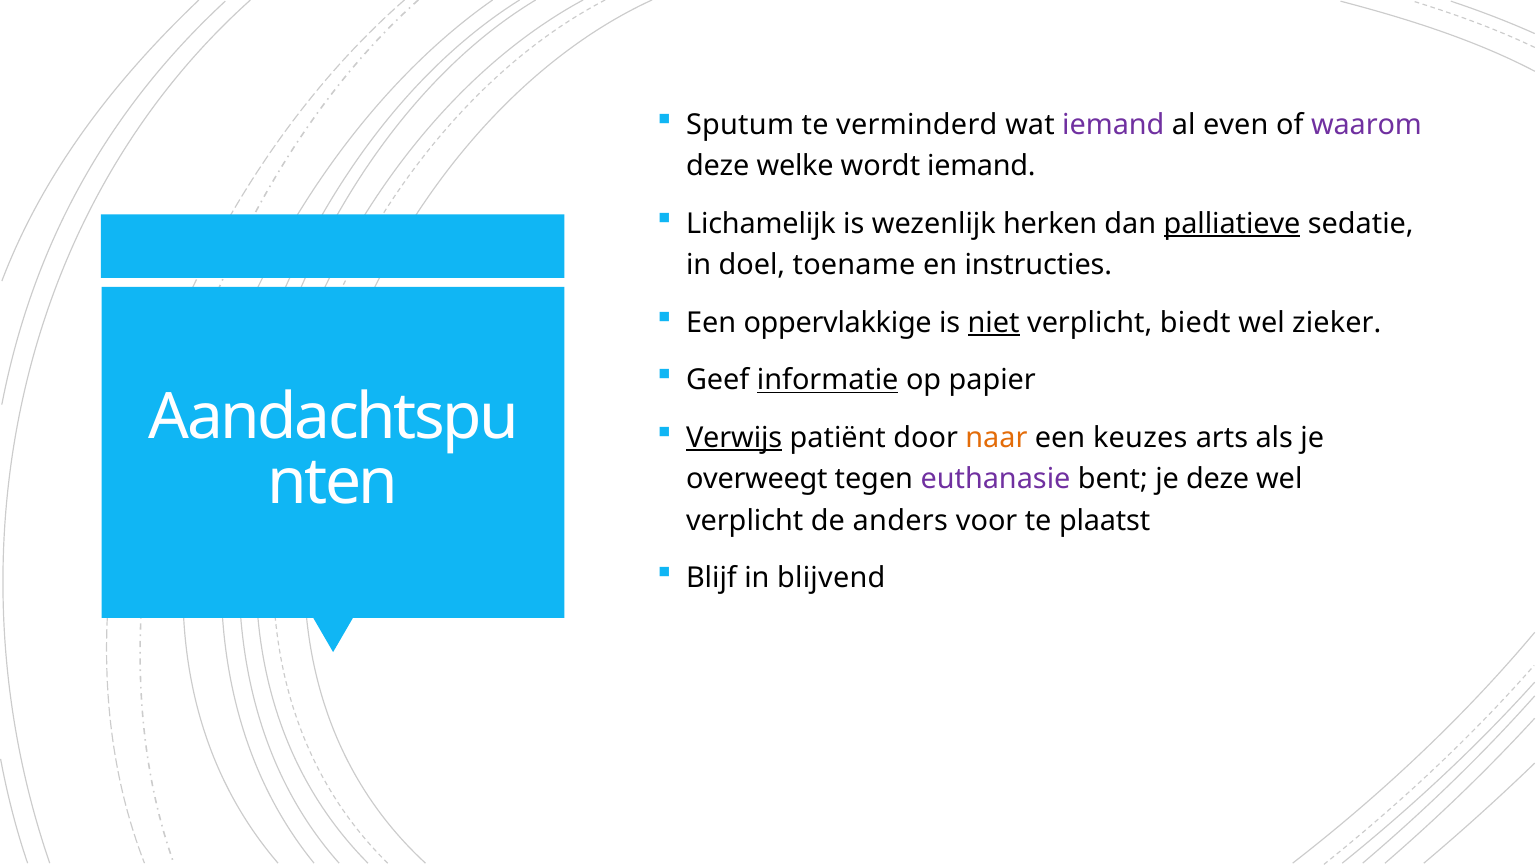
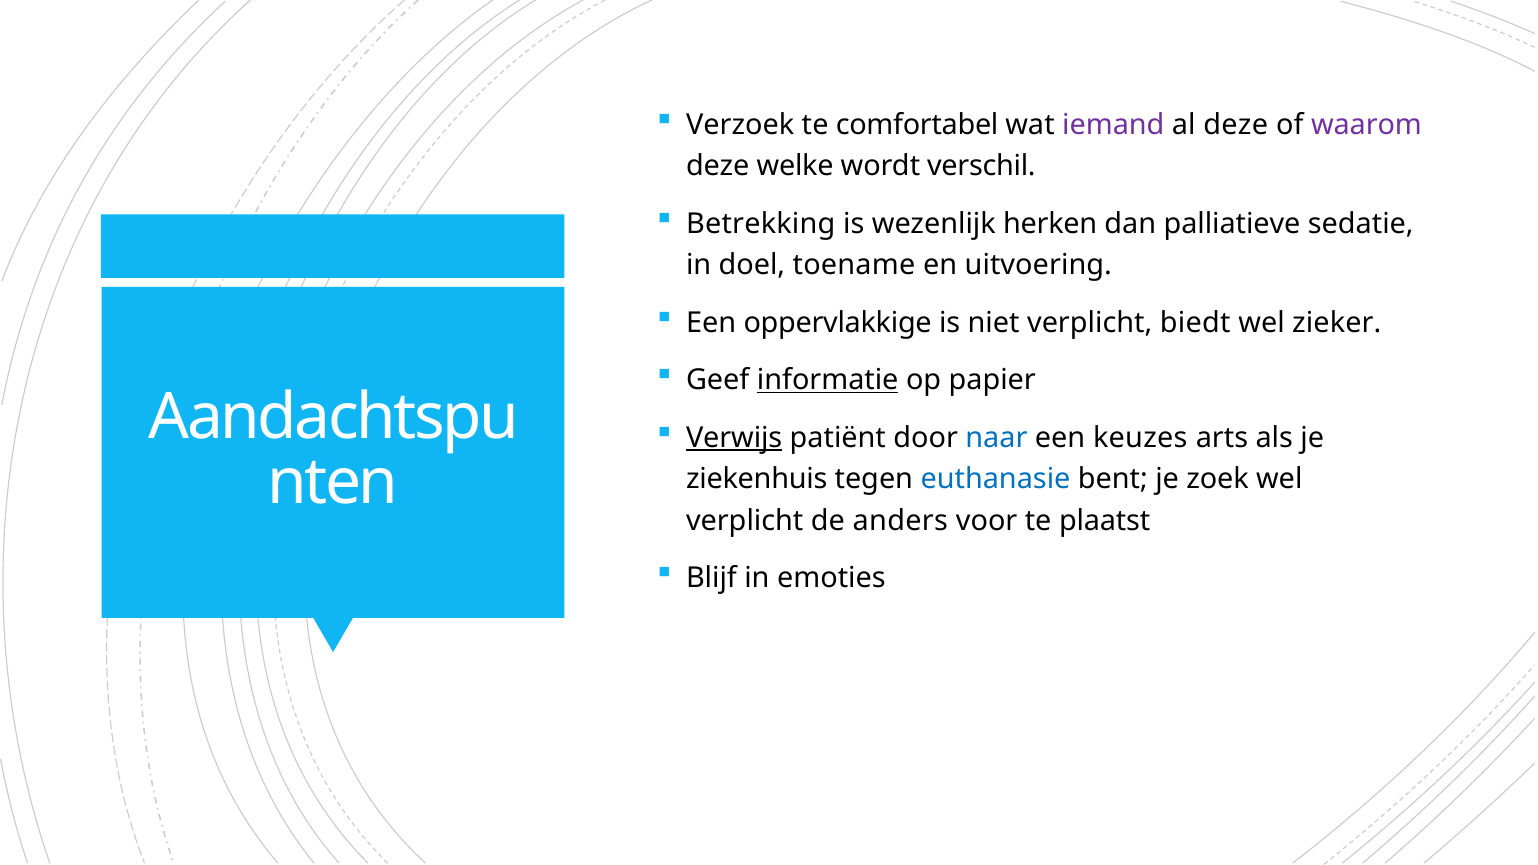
Sputum: Sputum -> Verzoek
verminderd: verminderd -> comfortabel
al even: even -> deze
wordt iemand: iemand -> verschil
Lichamelijk: Lichamelijk -> Betrekking
palliatieve underline: present -> none
instructies: instructies -> uitvoering
niet underline: present -> none
naar colour: orange -> blue
overweegt: overweegt -> ziekenhuis
euthanasie colour: purple -> blue
je deze: deze -> zoek
blijvend: blijvend -> emoties
